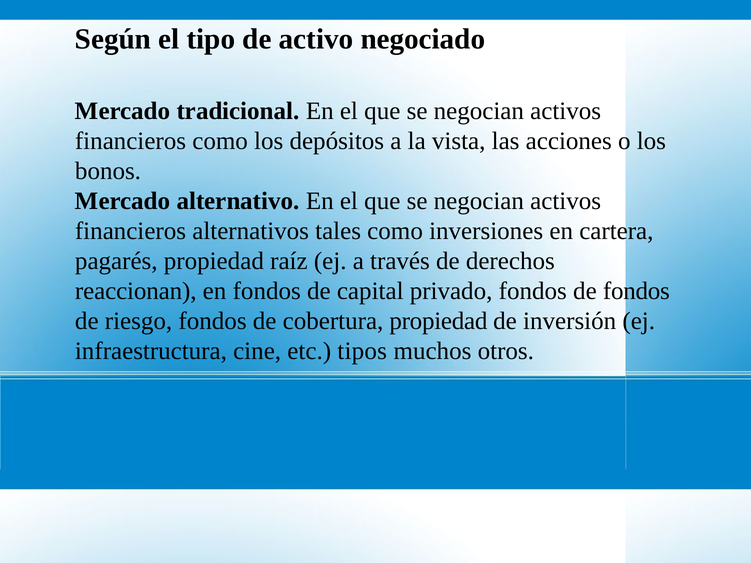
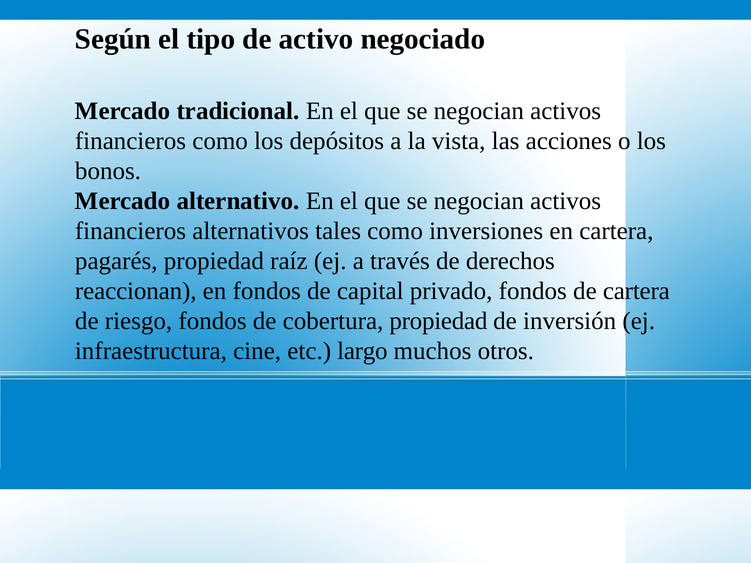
de fondos: fondos -> cartera
tipos: tipos -> largo
